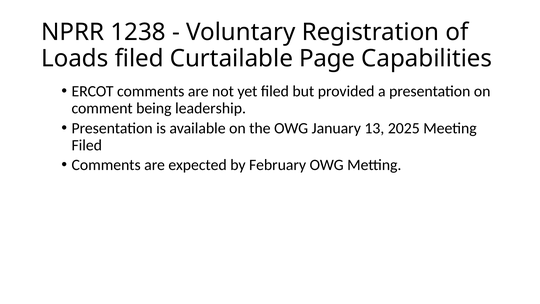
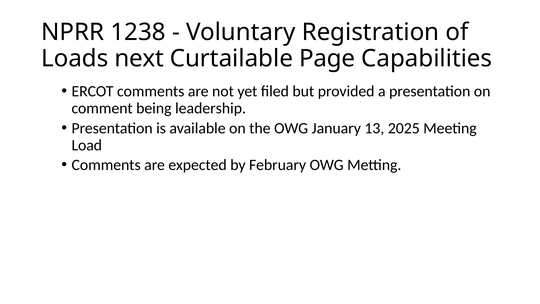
Loads filed: filed -> next
Filed at (87, 145): Filed -> Load
